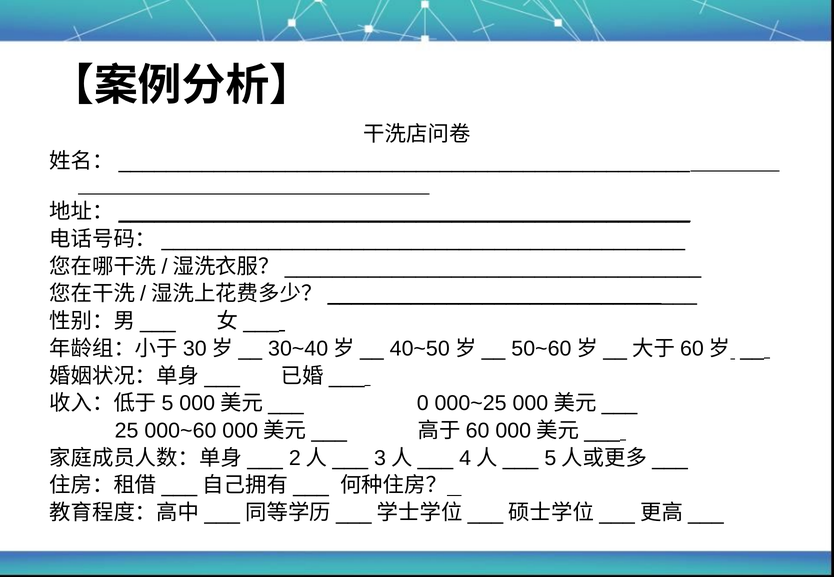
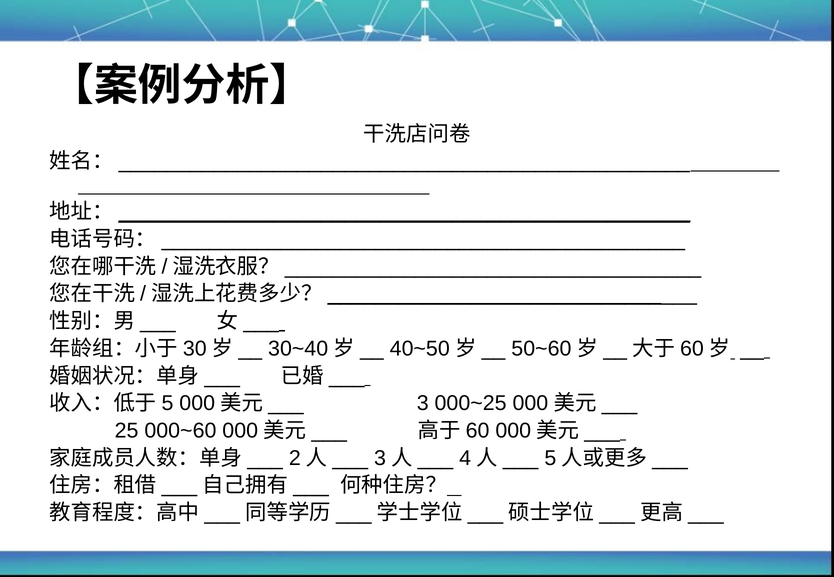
0: 0 -> 3
